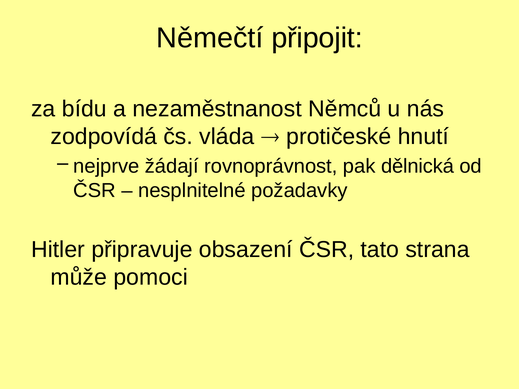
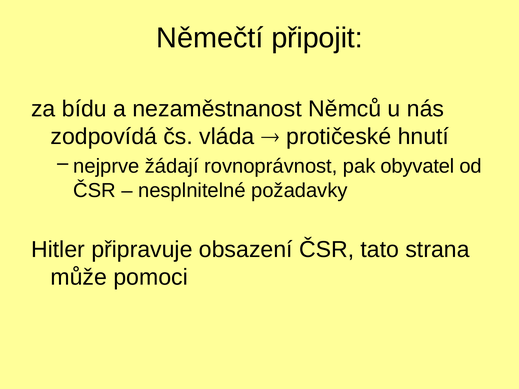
dělnická: dělnická -> obyvatel
